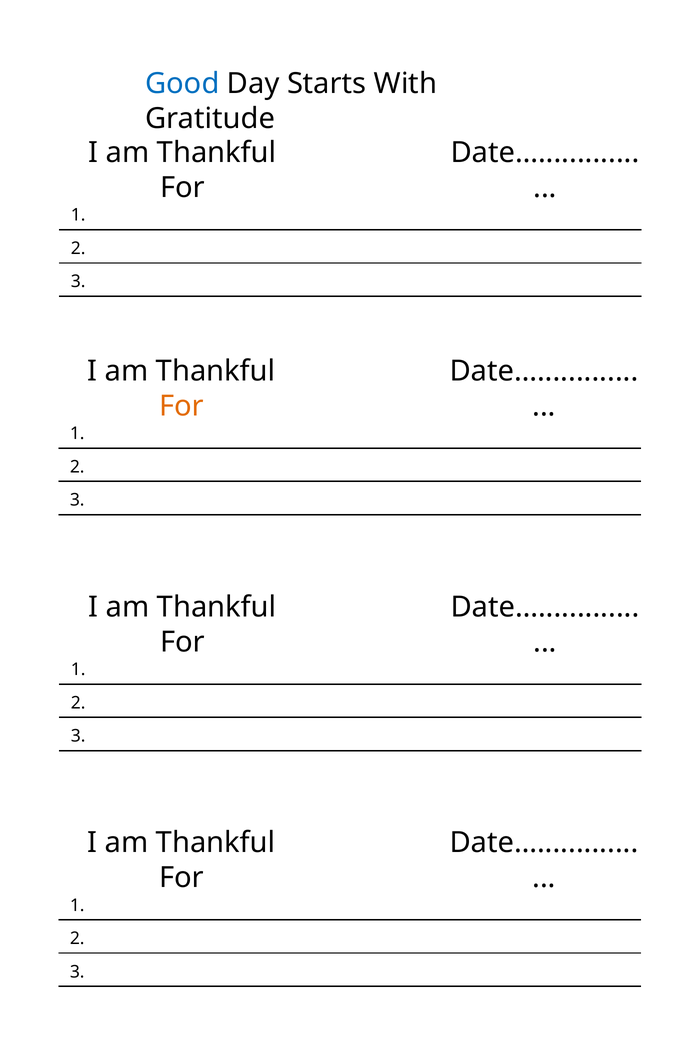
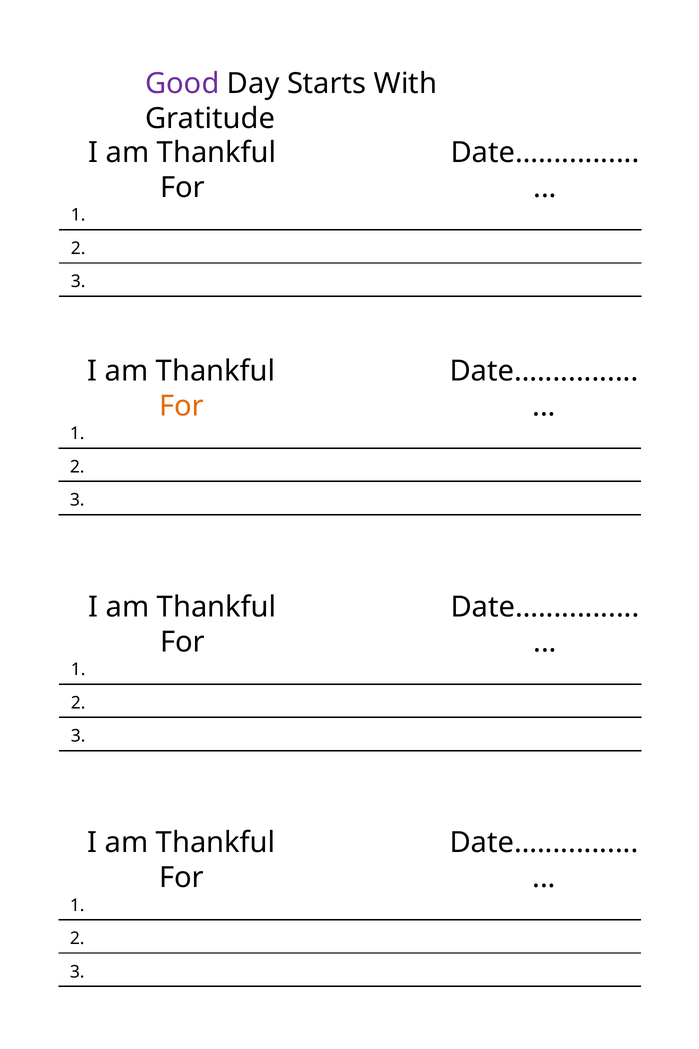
Good colour: blue -> purple
